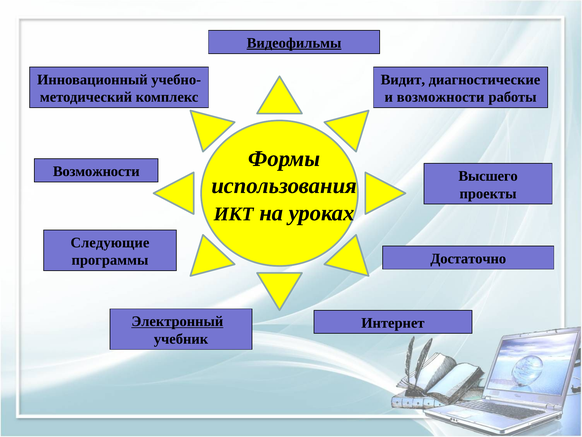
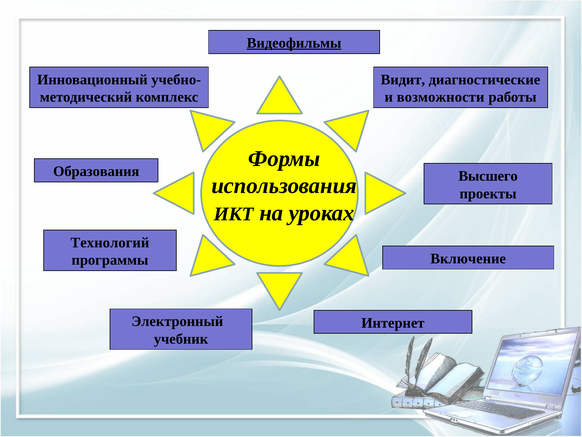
Возможности at (96, 171): Возможности -> Образования
Следующие: Следующие -> Технологий
Достаточно: Достаточно -> Включение
Электронный underline: present -> none
